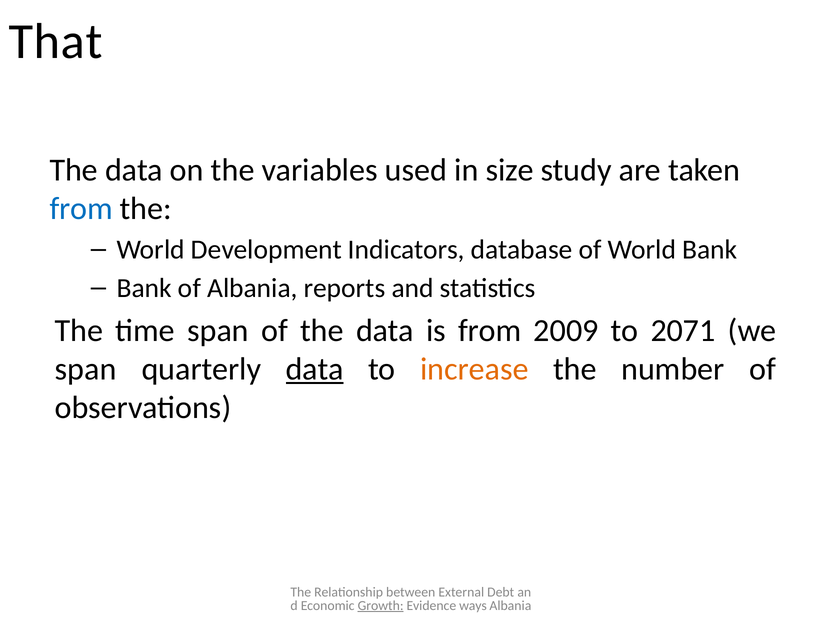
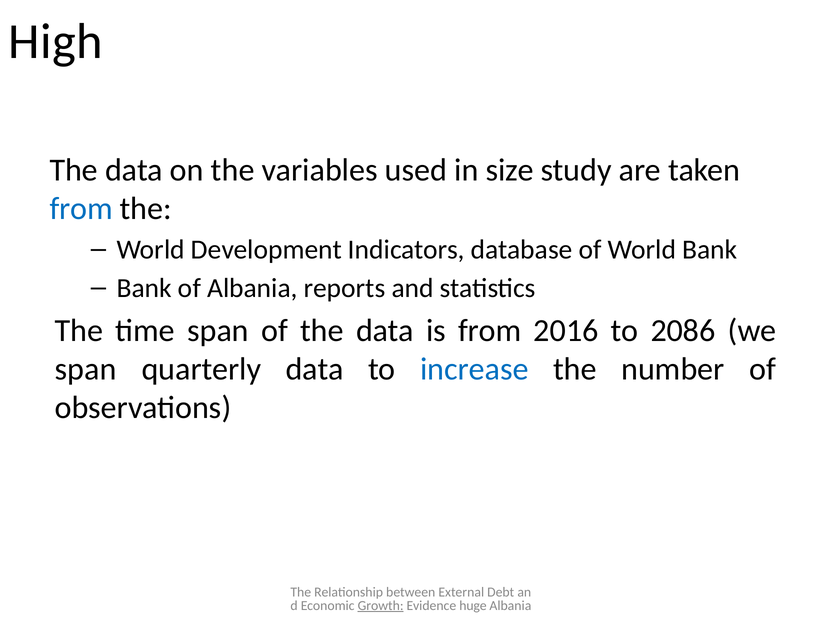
That: That -> High
2009: 2009 -> 2016
2071: 2071 -> 2086
data at (315, 369) underline: present -> none
increase colour: orange -> blue
ways: ways -> huge
